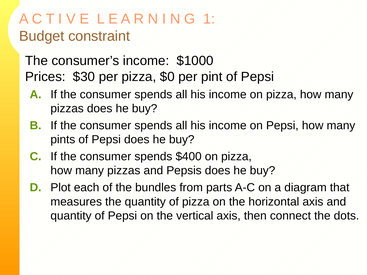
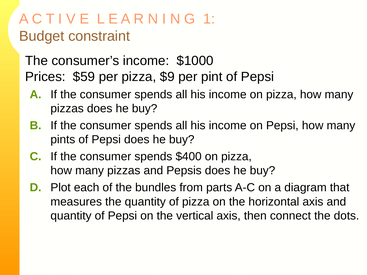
$30: $30 -> $59
$0: $0 -> $9
